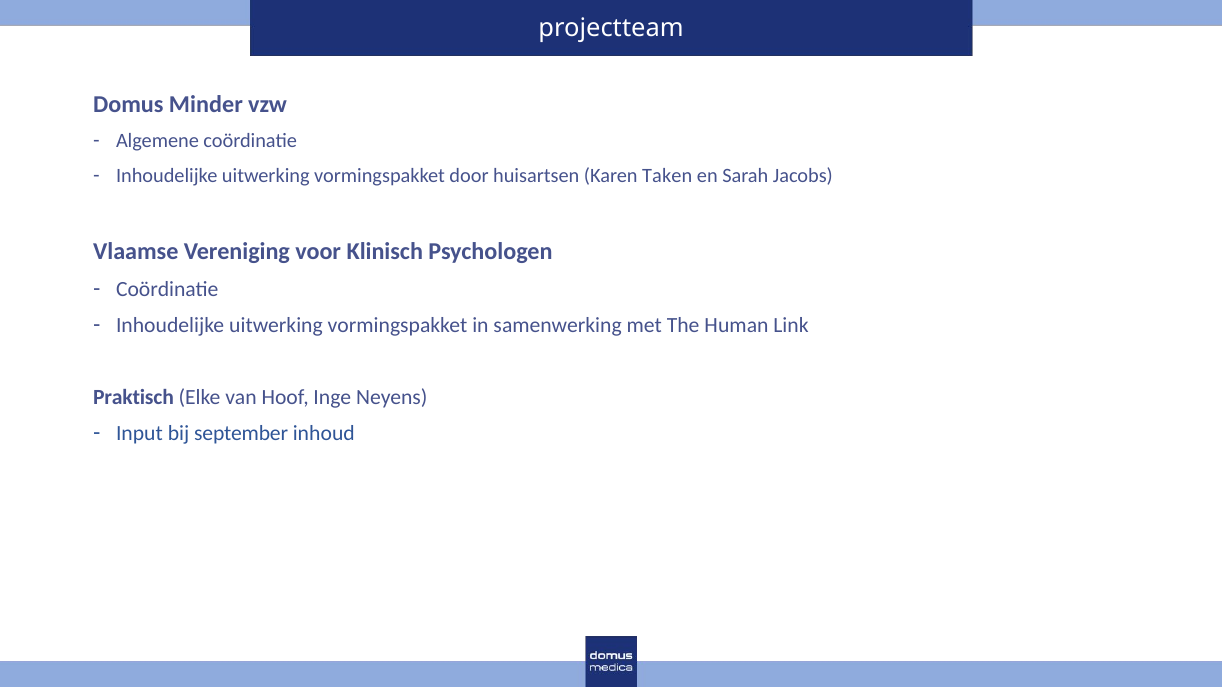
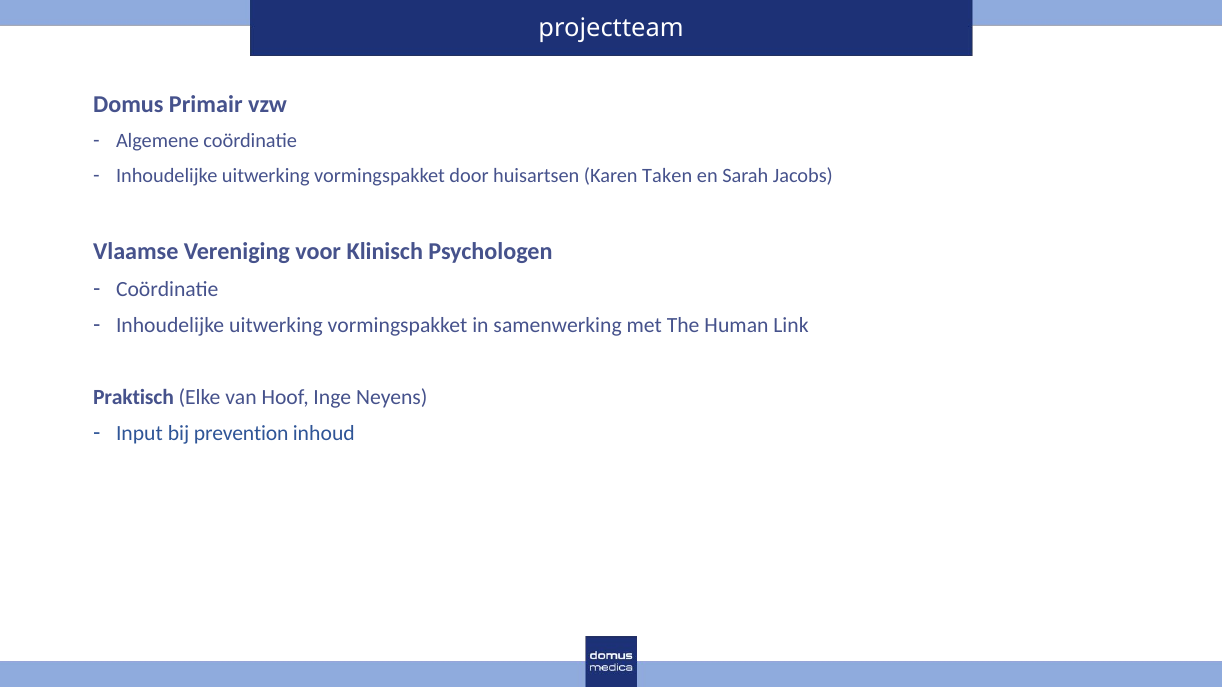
Minder: Minder -> Primair
september: september -> prevention
